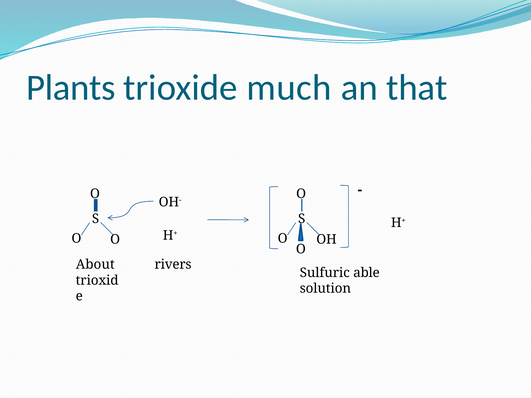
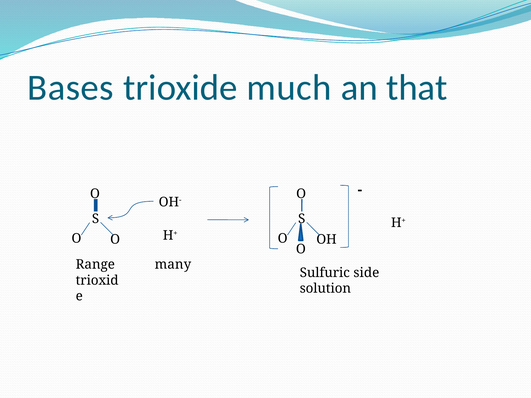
Plants: Plants -> Bases
About: About -> Range
rivers: rivers -> many
able: able -> side
